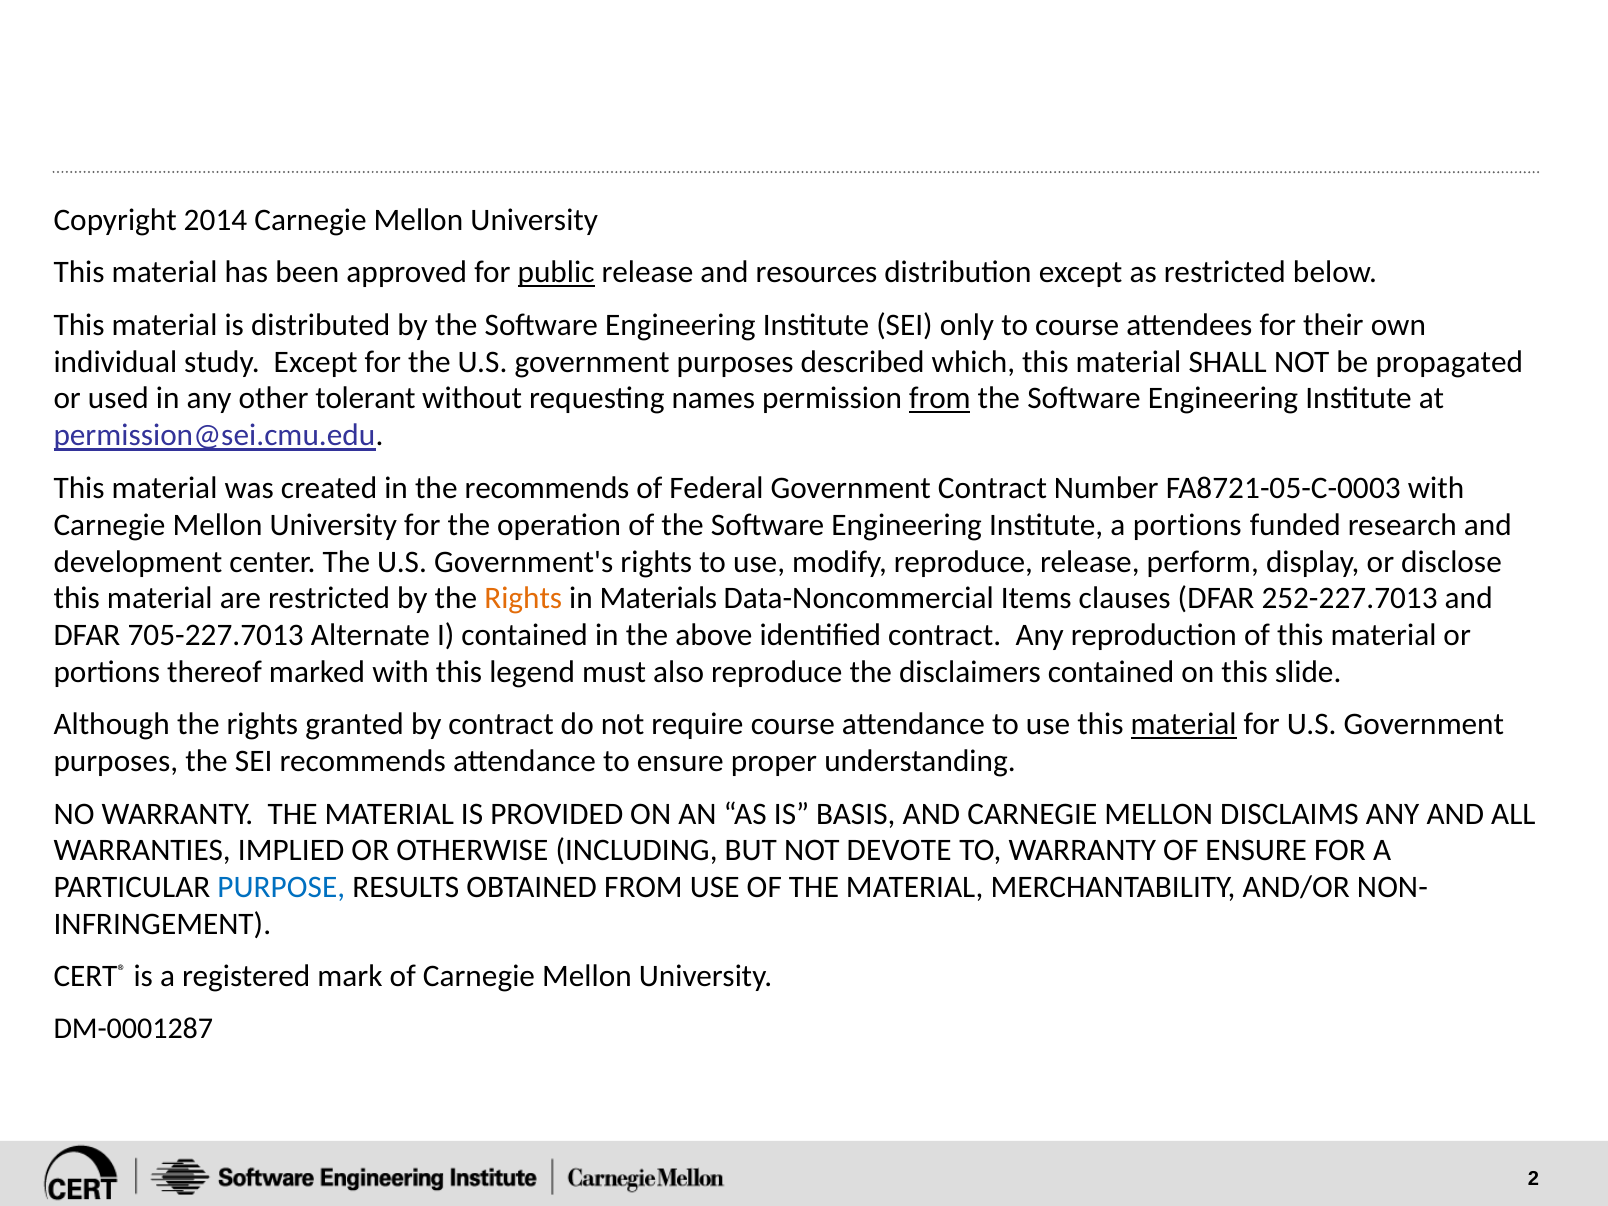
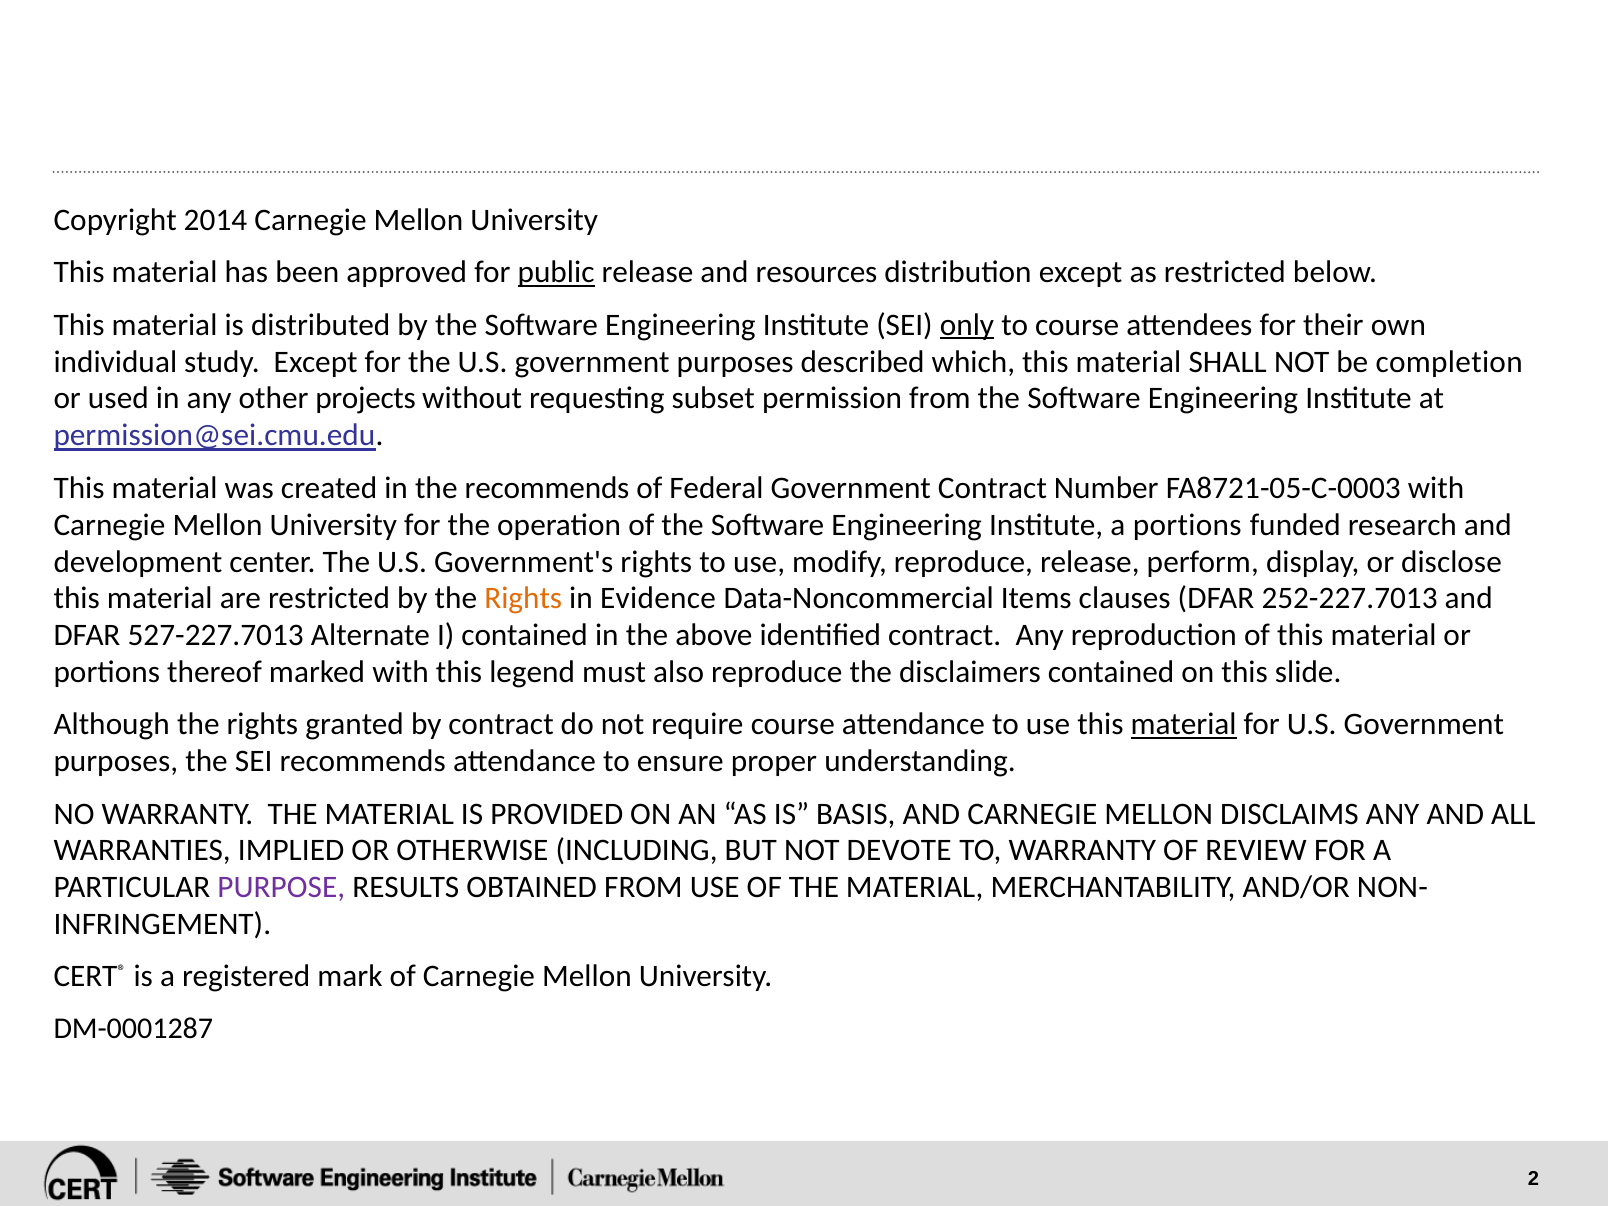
only underline: none -> present
propagated: propagated -> completion
tolerant: tolerant -> projects
names: names -> subset
from at (940, 399) underline: present -> none
Materials: Materials -> Evidence
705-227.7013: 705-227.7013 -> 527-227.7013
OF ENSURE: ENSURE -> REVIEW
PURPOSE colour: blue -> purple
